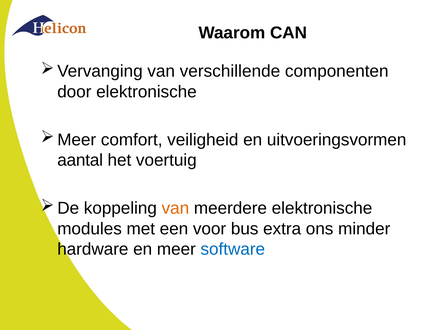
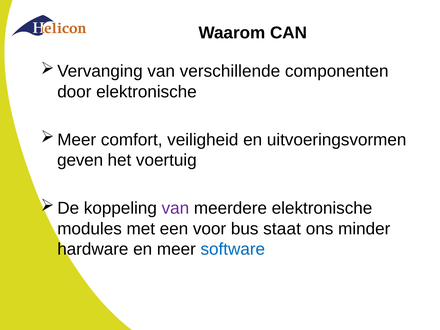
aantal: aantal -> geven
van at (175, 208) colour: orange -> purple
extra: extra -> staat
